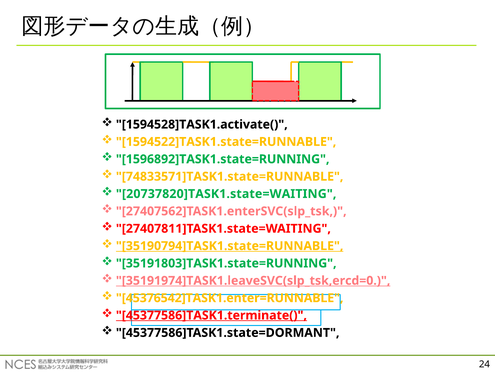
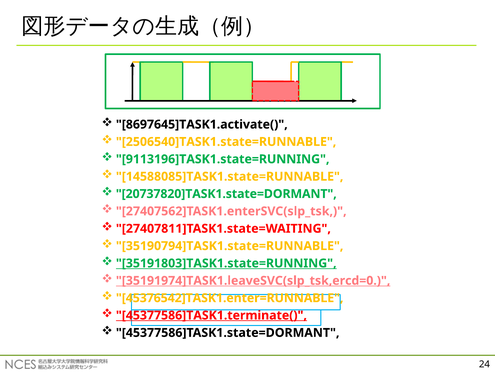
1594528]TASK1.activate(: 1594528]TASK1.activate( -> 8697645]TASK1.activate(
1594522]TASK1.state=RUNNABLE: 1594522]TASK1.state=RUNNABLE -> 2506540]TASK1.state=RUNNABLE
1596892]TASK1.state=RUNNING: 1596892]TASK1.state=RUNNING -> 9113196]TASK1.state=RUNNING
74833571]TASK1.state=RUNNABLE: 74833571]TASK1.state=RUNNABLE -> 14588085]TASK1.state=RUNNABLE
20737820]TASK1.state=WAITING: 20737820]TASK1.state=WAITING -> 20737820]TASK1.state=DORMANT
35190794]TASK1.state=RUNNABLE underline: present -> none
35191803]TASK1.state=RUNNING underline: none -> present
